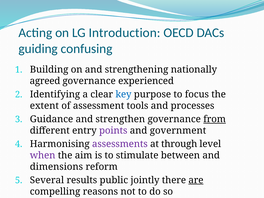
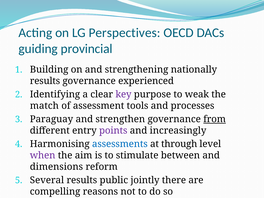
Introduction: Introduction -> Perspectives
confusing: confusing -> provincial
agreed at (45, 81): agreed -> results
key colour: blue -> purple
focus: focus -> weak
extent: extent -> match
Guidance: Guidance -> Paraguay
government: government -> increasingly
assessments colour: purple -> blue
are underline: present -> none
